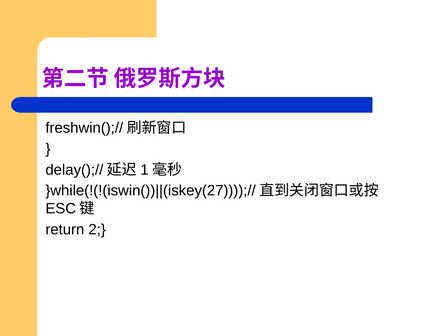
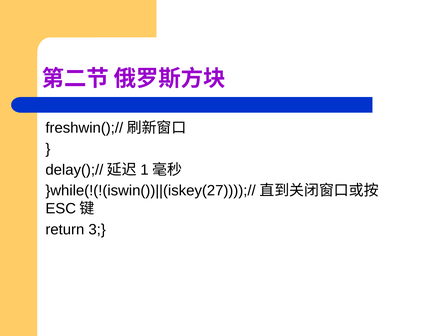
2: 2 -> 3
